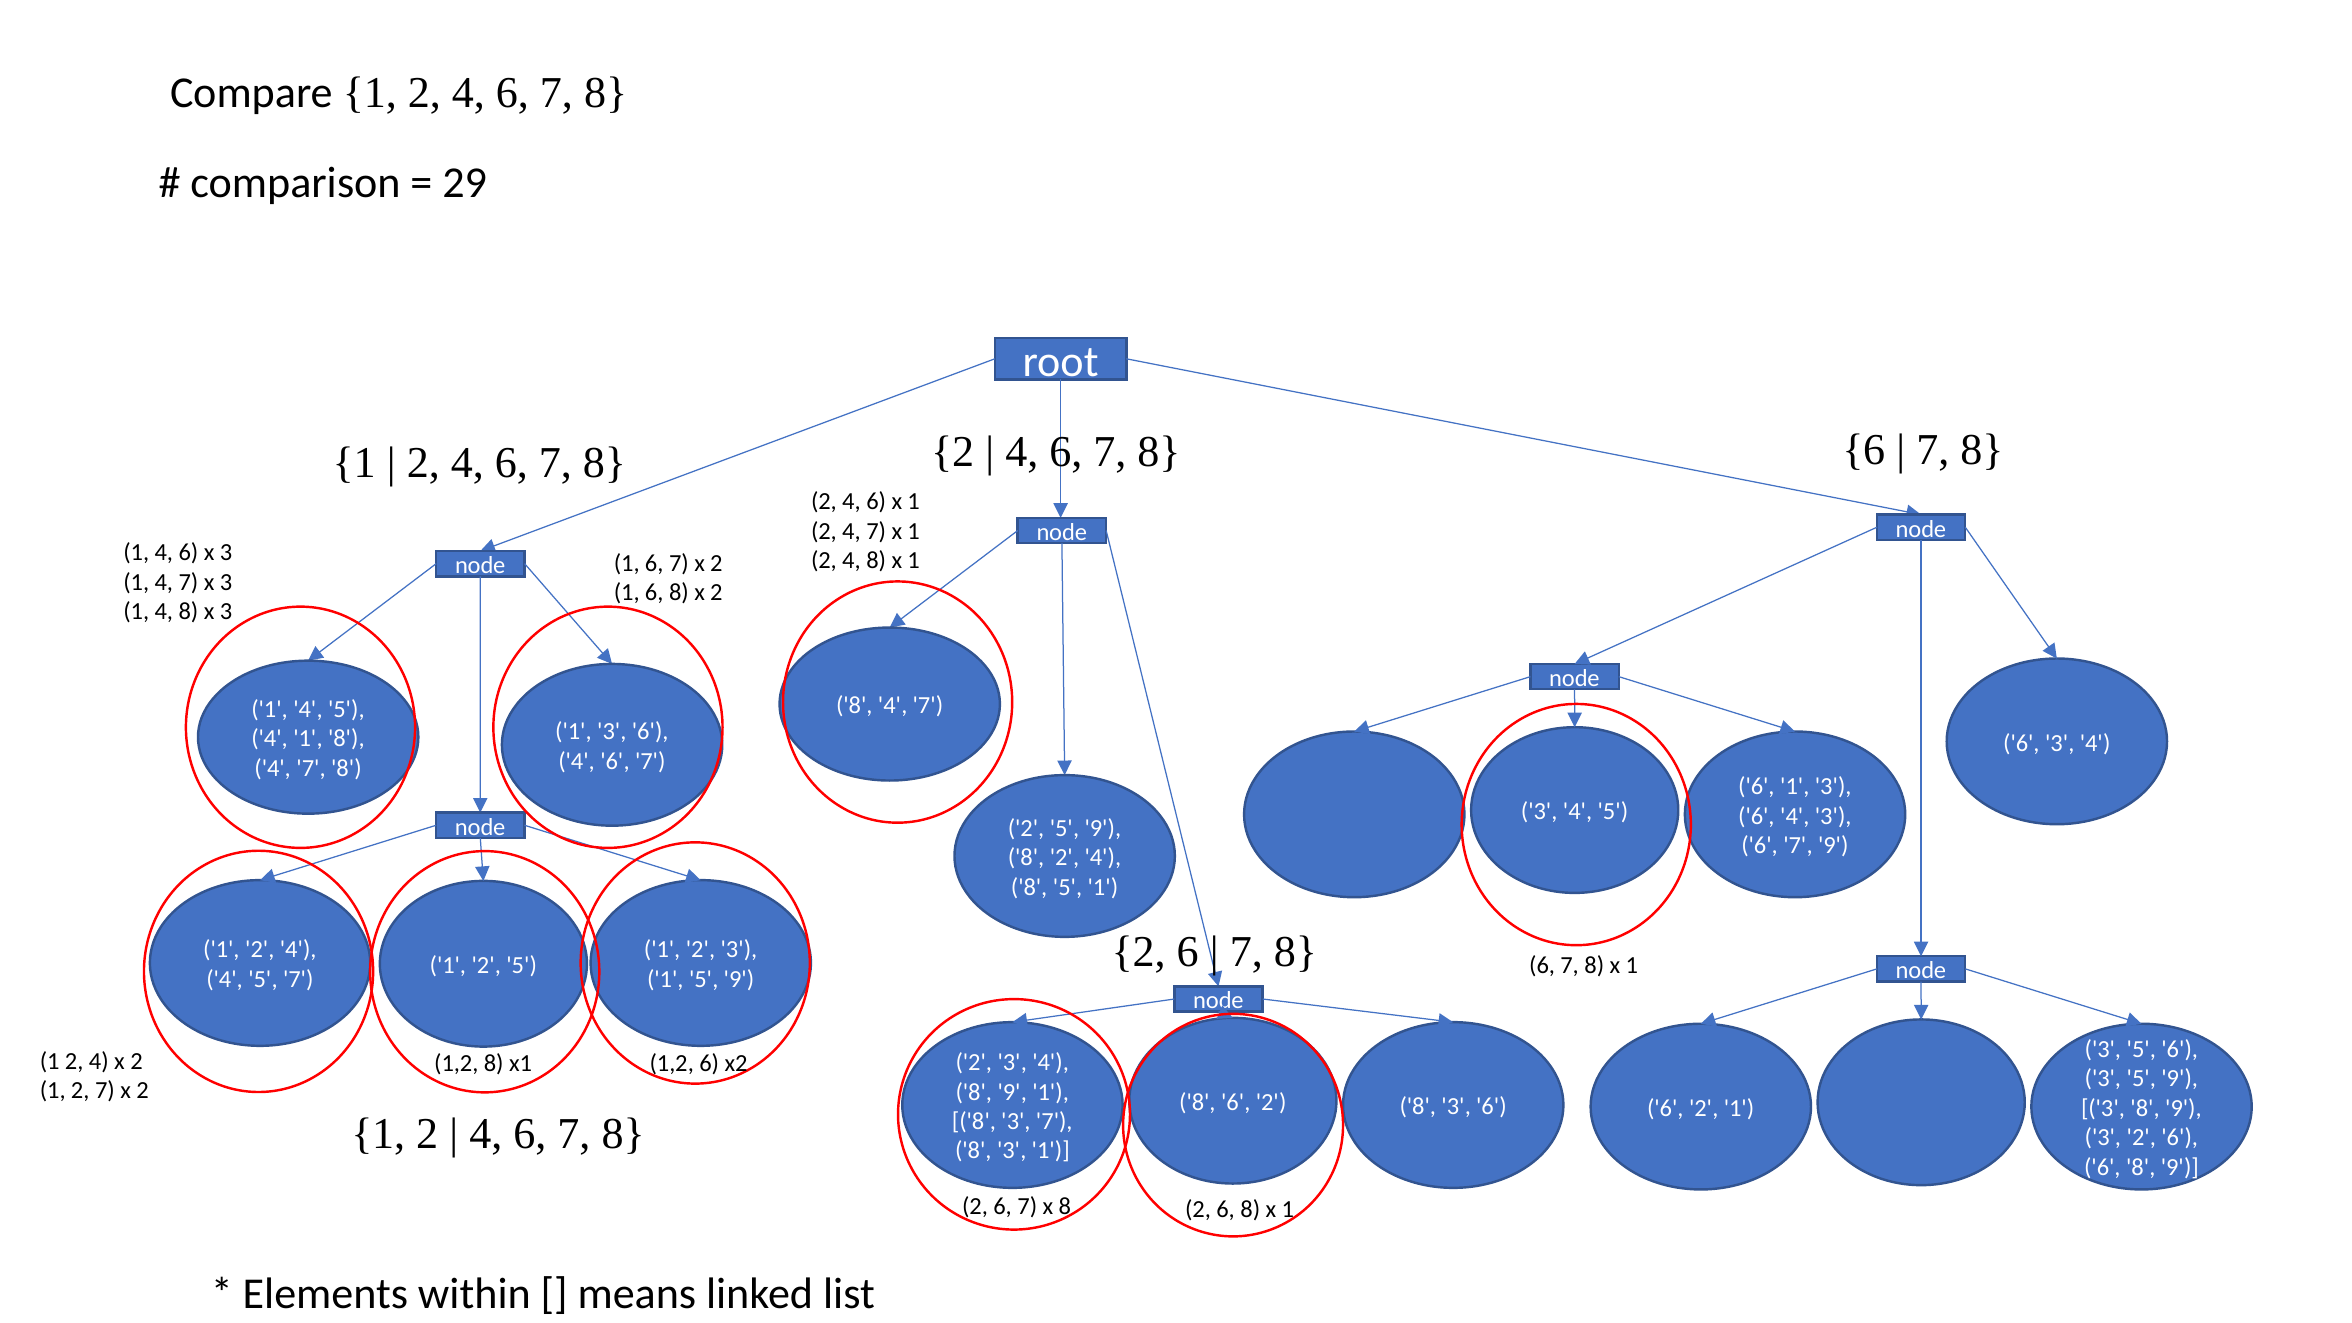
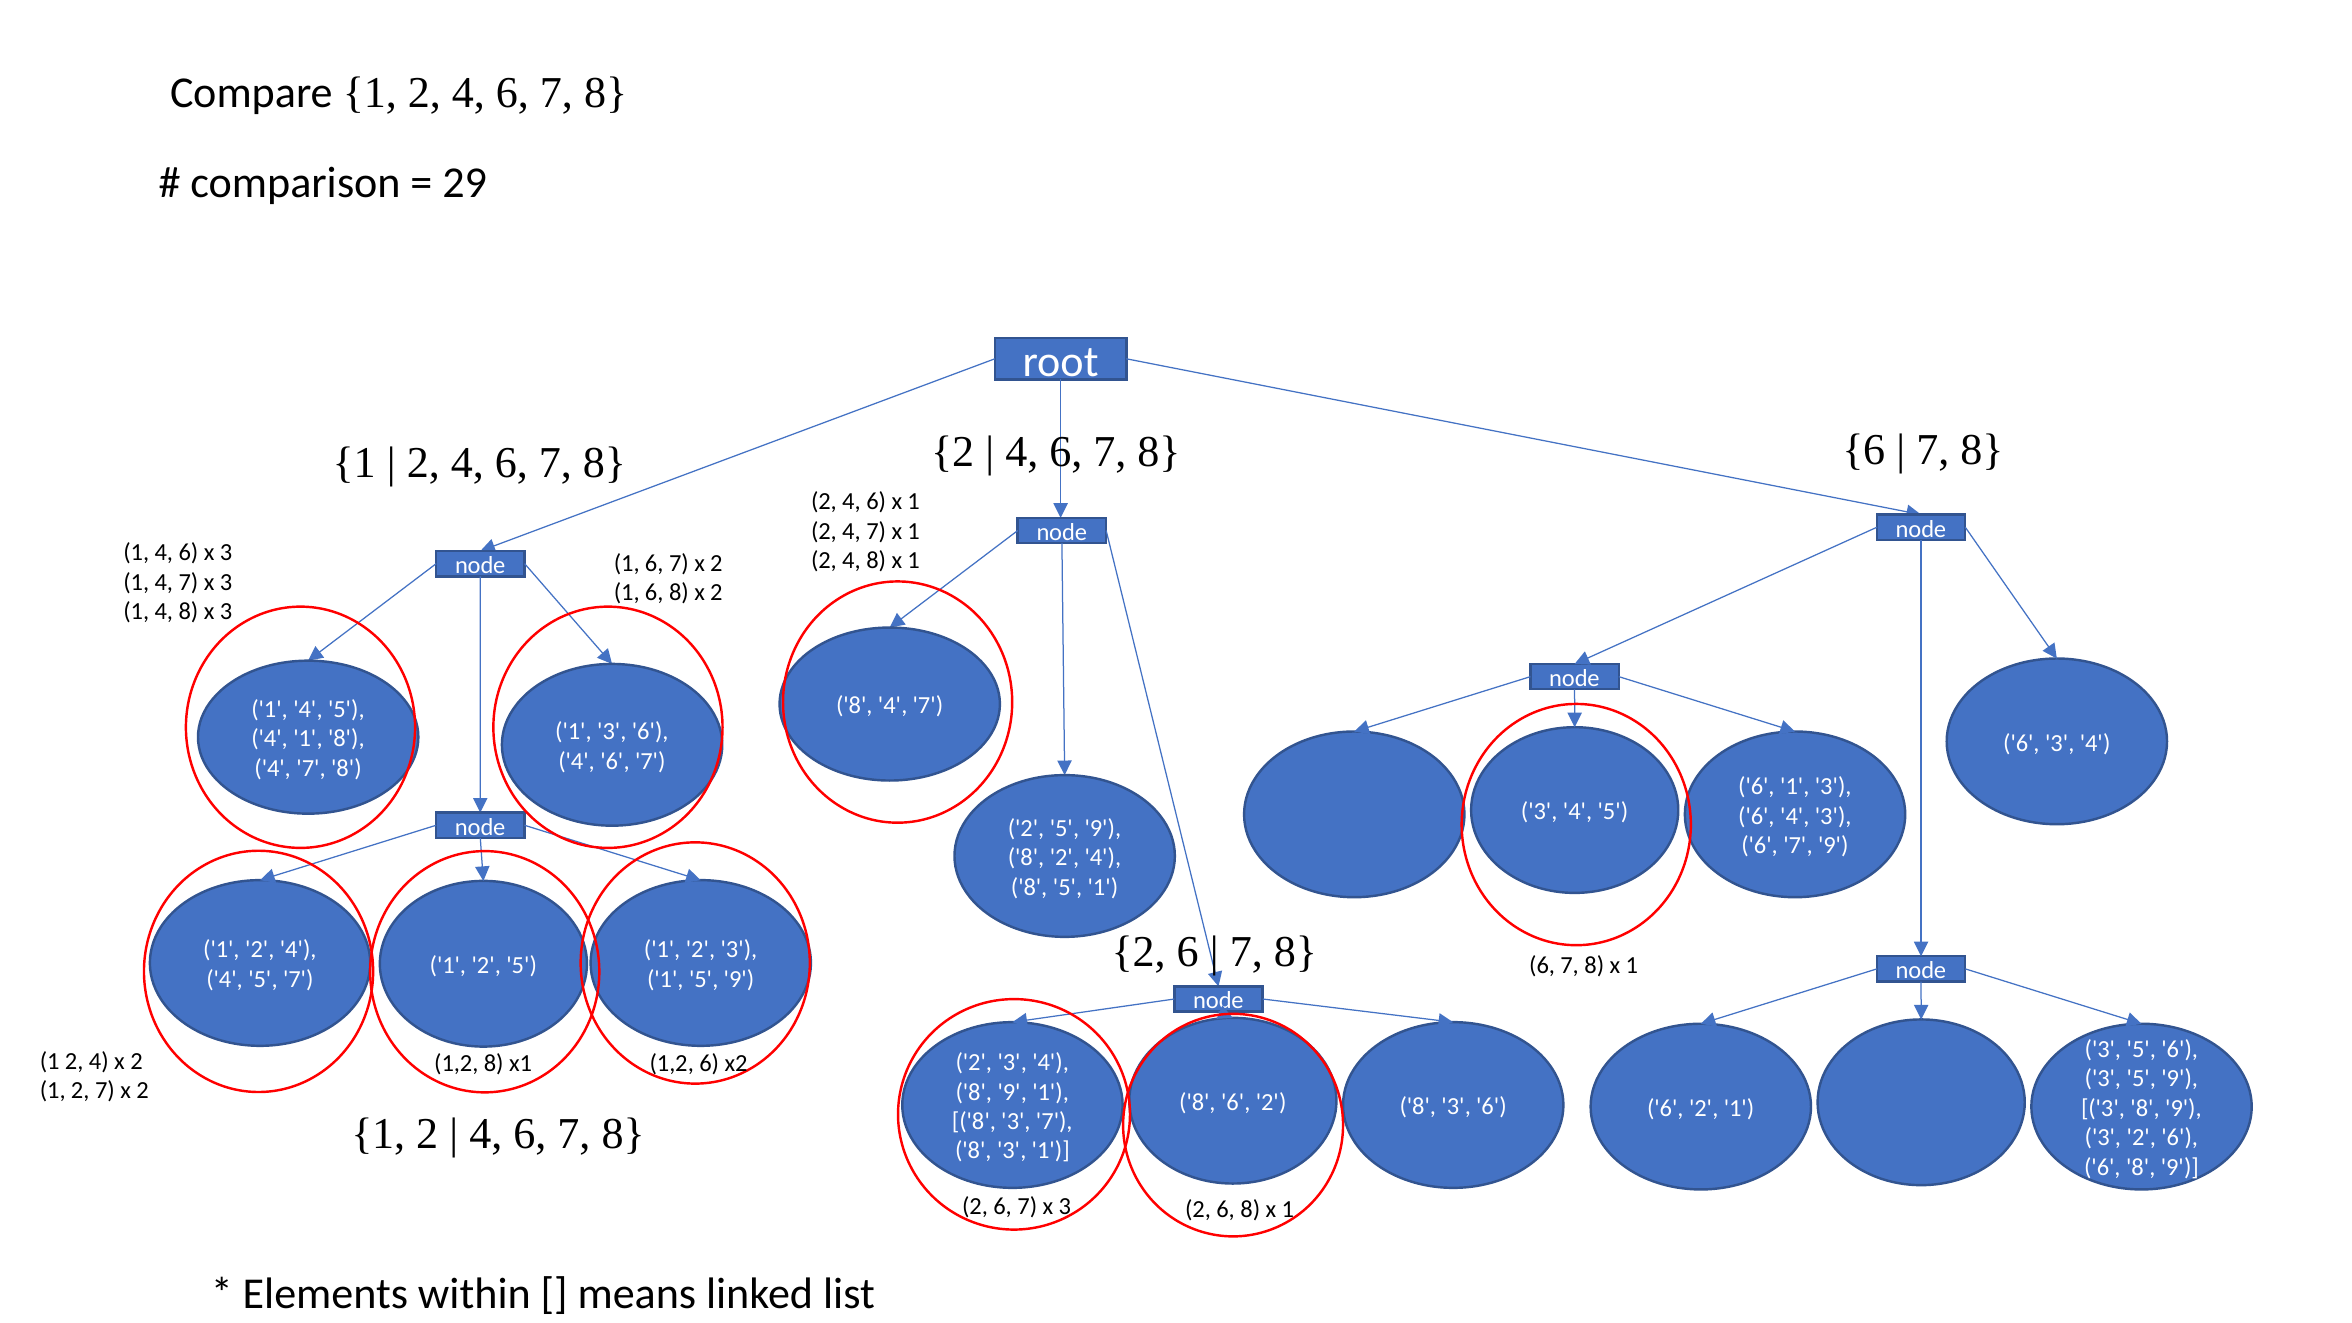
6 7 x 8: 8 -> 3
